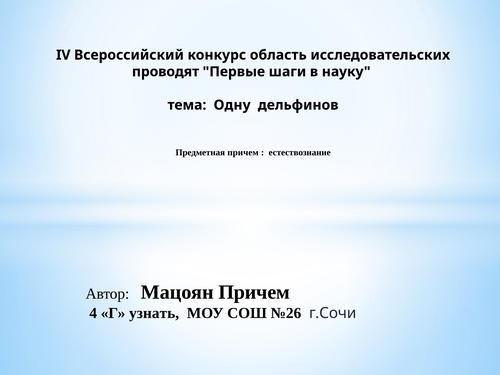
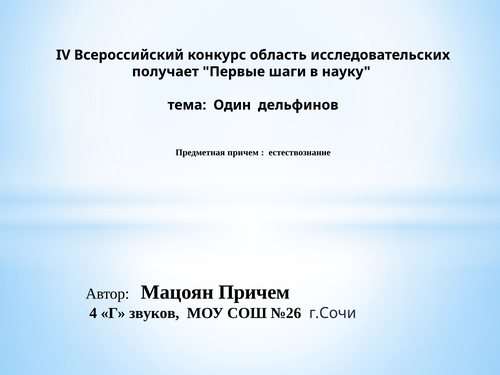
проводят: проводят -> получает
Одну: Одну -> Один
узнать: узнать -> звуков
